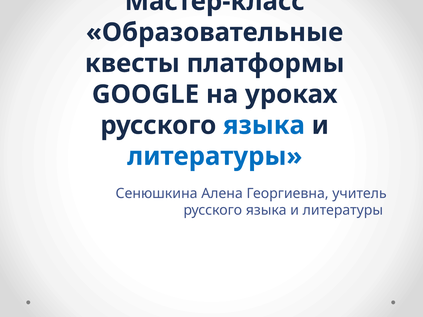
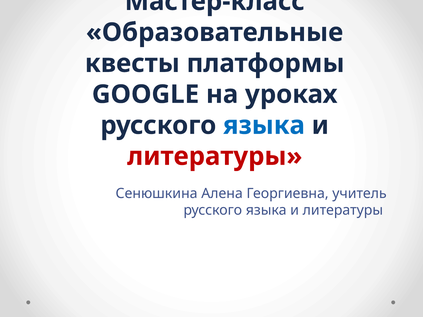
литературы at (215, 156) colour: blue -> red
